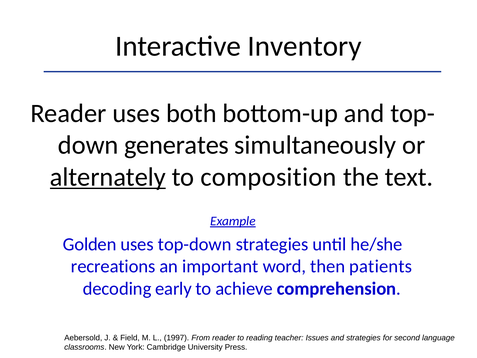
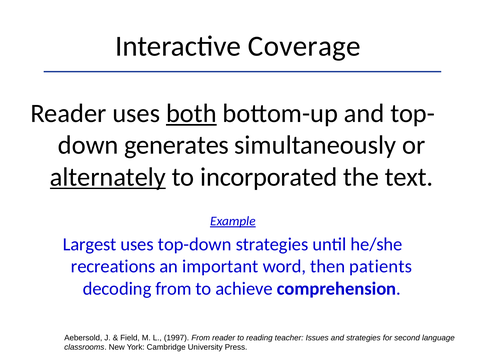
Inventory: Inventory -> Coverage
both underline: none -> present
composition: composition -> incorporated
Golden: Golden -> Largest
decoding early: early -> from
